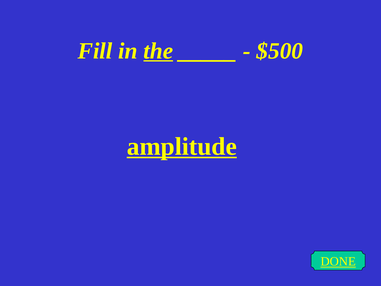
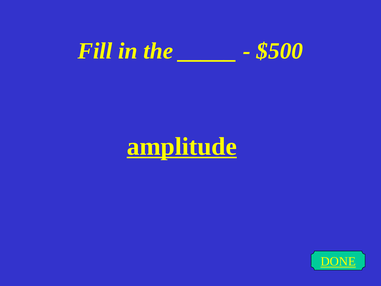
the underline: present -> none
